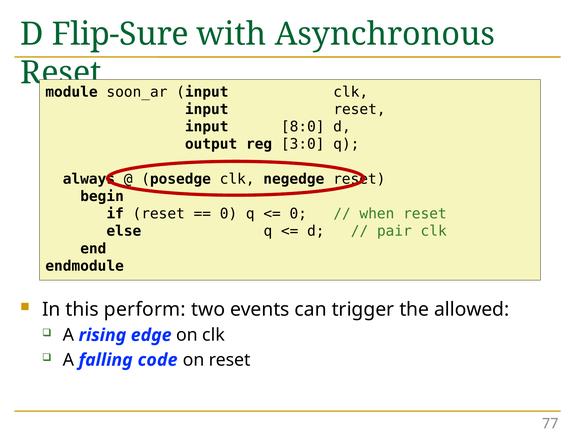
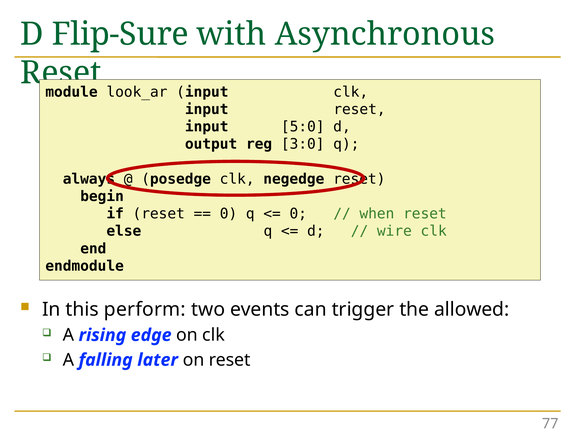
soon_ar: soon_ar -> look_ar
8:0: 8:0 -> 5:0
pair: pair -> wire
code: code -> later
